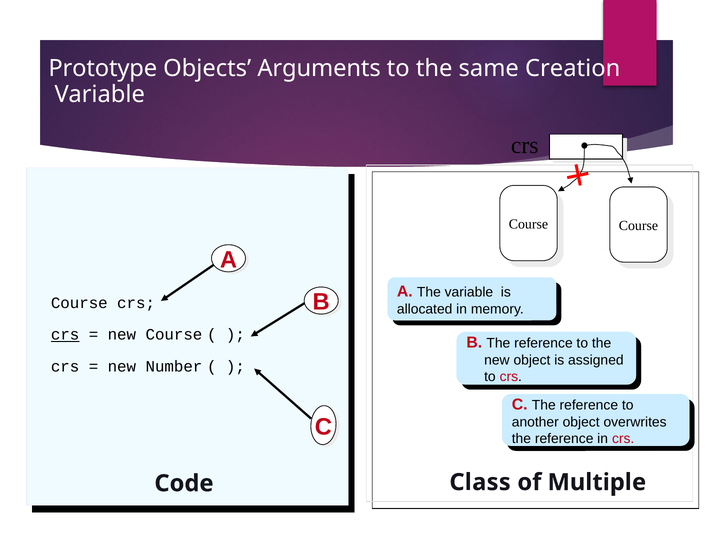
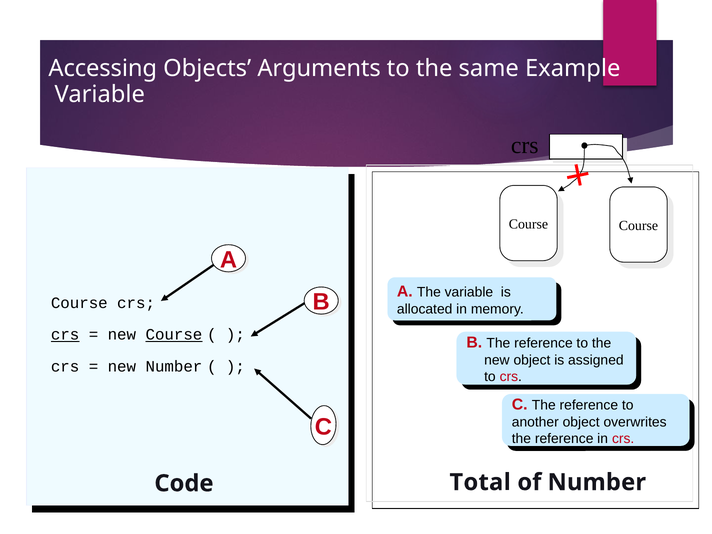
Prototype: Prototype -> Accessing
Creation: Creation -> Example
Course at (174, 335) underline: none -> present
Class: Class -> Total
of Multiple: Multiple -> Number
